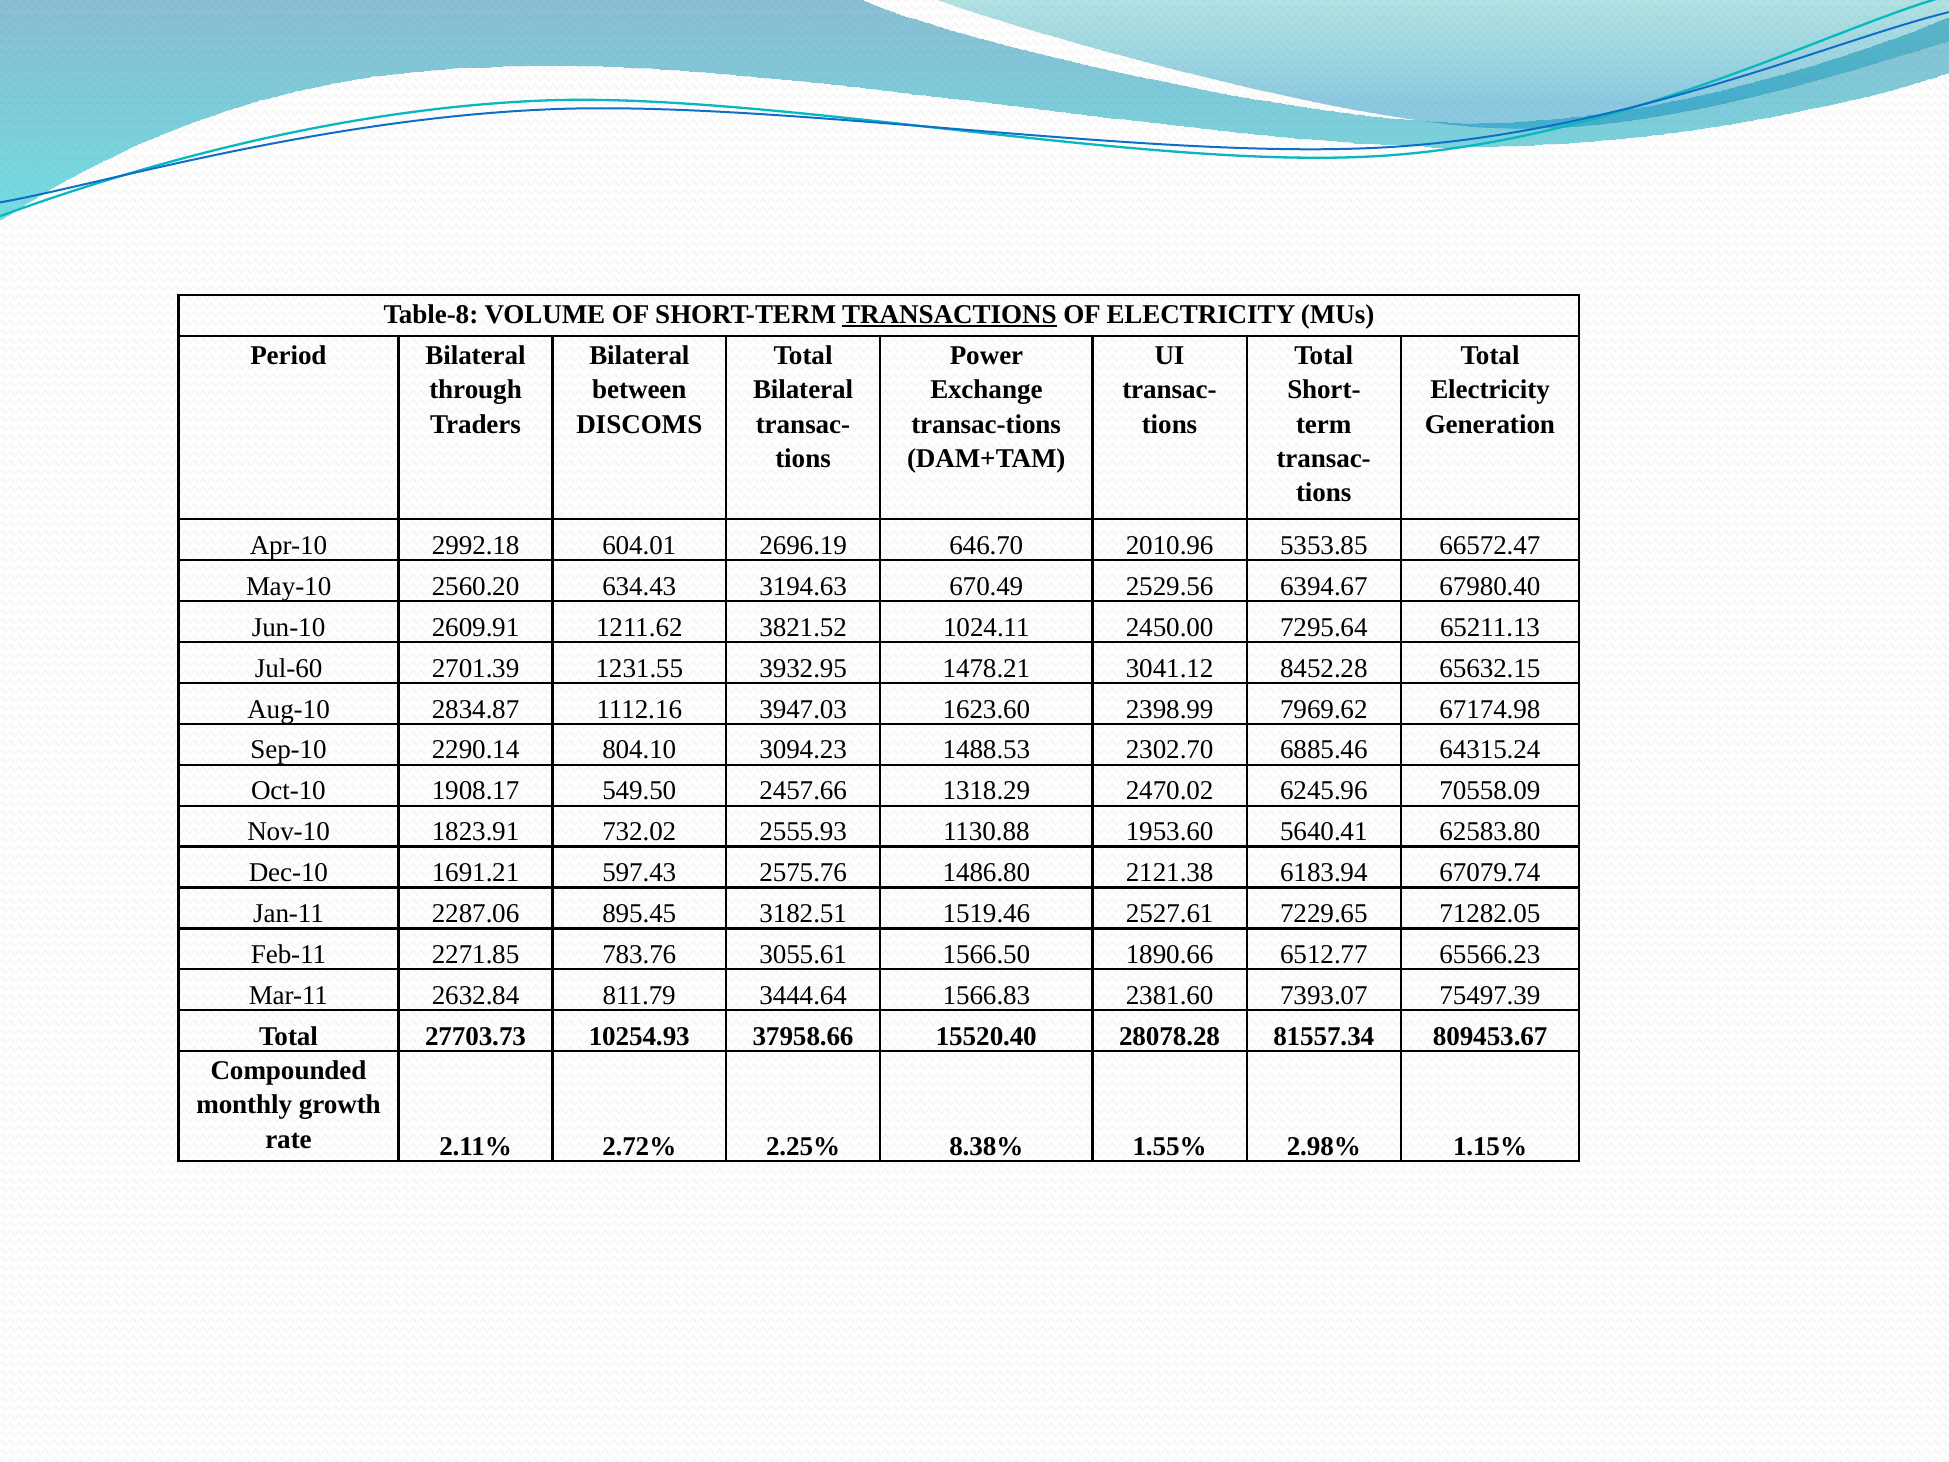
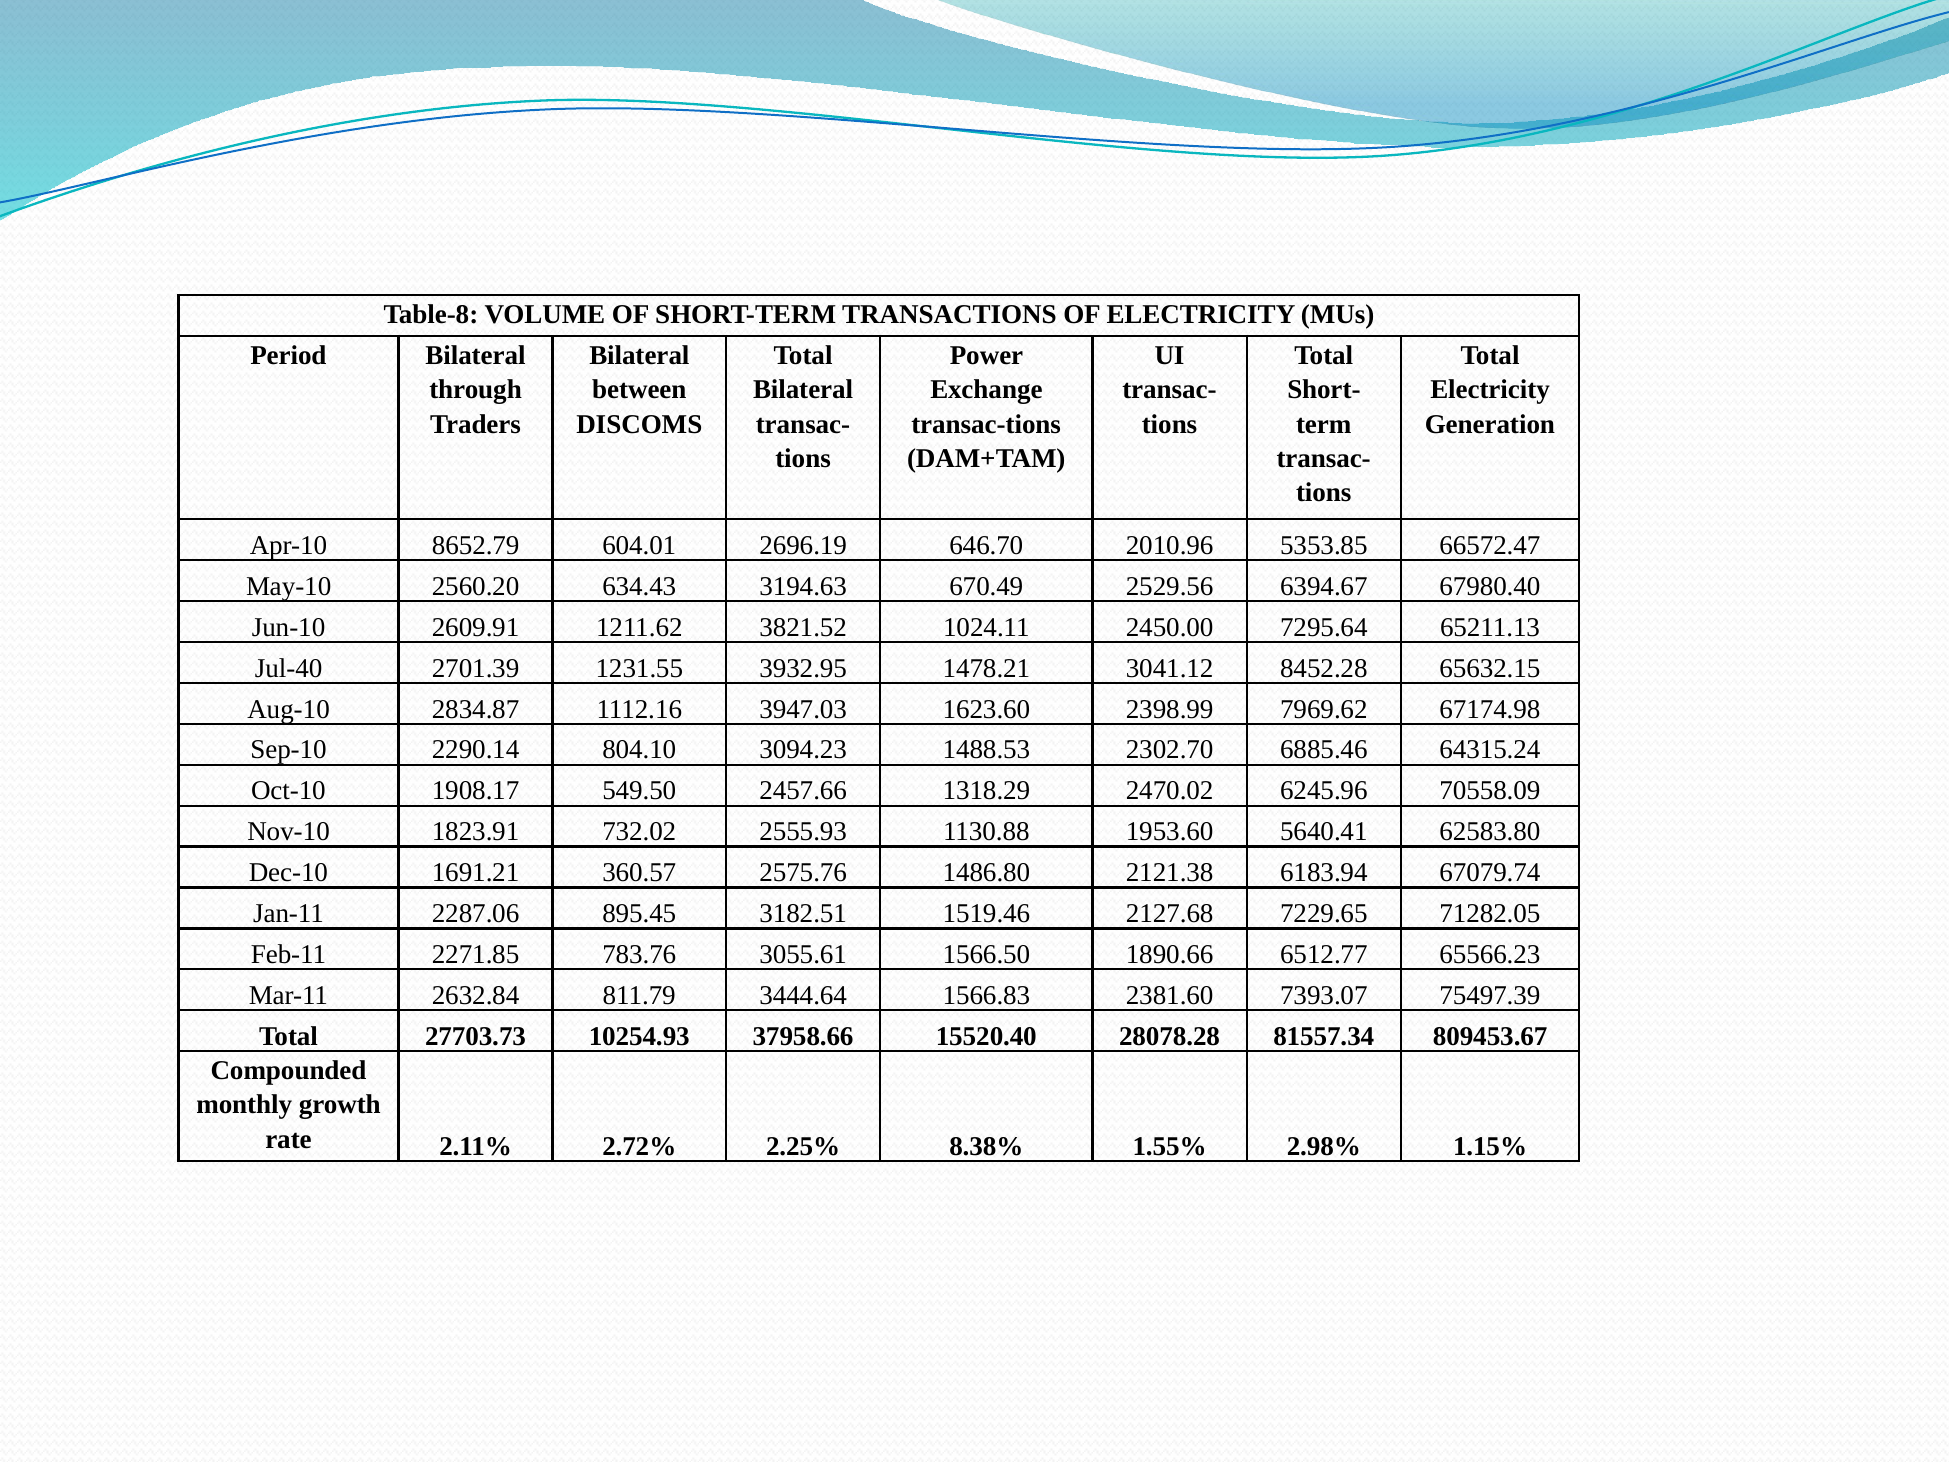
TRANSACTIONS underline: present -> none
2992.18: 2992.18 -> 8652.79
Jul-60: Jul-60 -> Jul-40
597.43: 597.43 -> 360.57
2527.61: 2527.61 -> 2127.68
